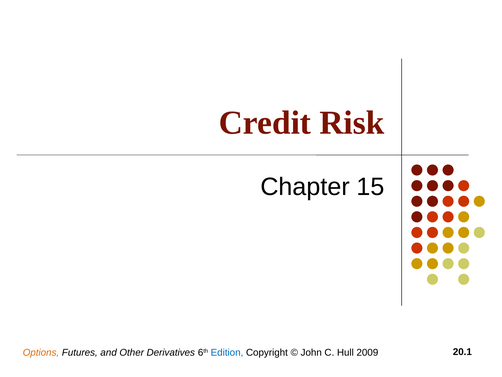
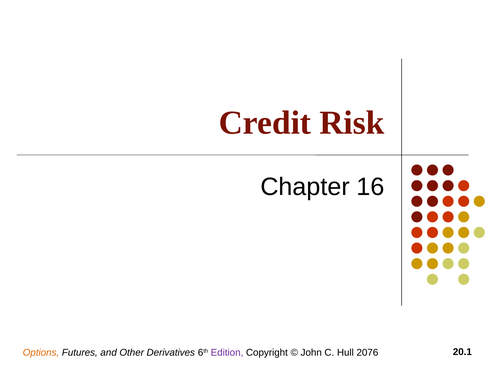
15: 15 -> 16
Edition colour: blue -> purple
2009: 2009 -> 2076
